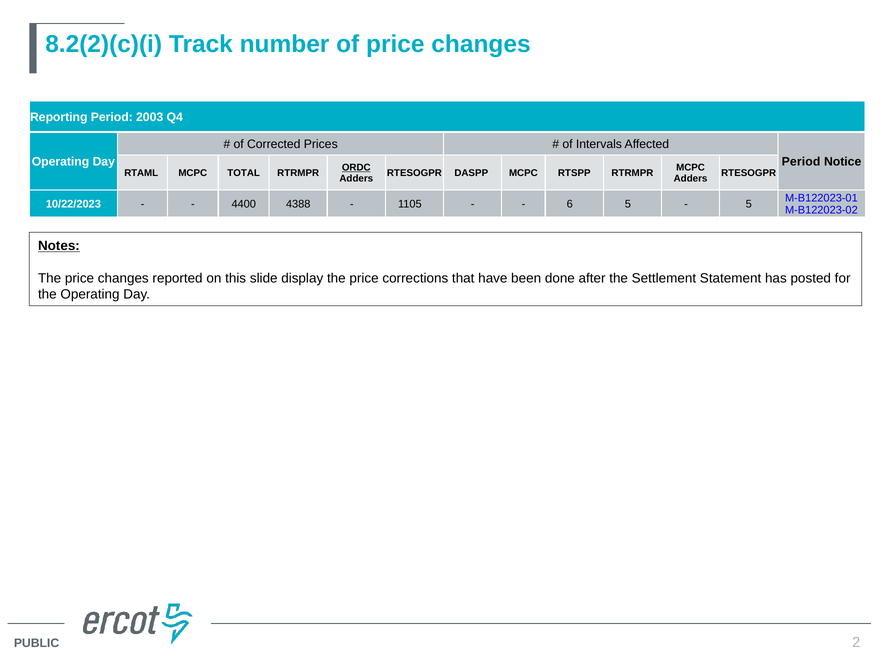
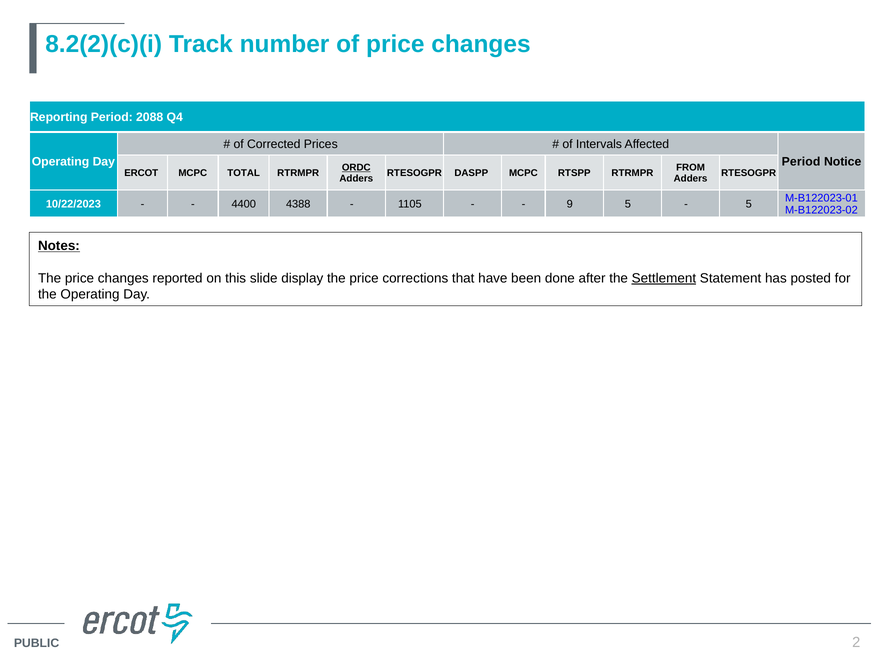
2003: 2003 -> 2088
MCPC at (691, 168): MCPC -> FROM
RTAML: RTAML -> ERCOT
6: 6 -> 9
Settlement underline: none -> present
